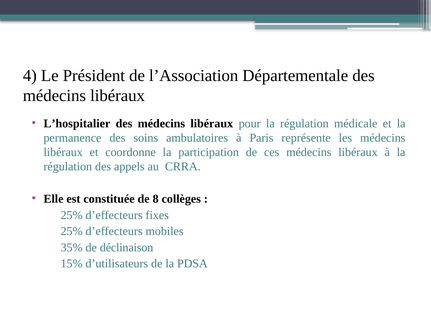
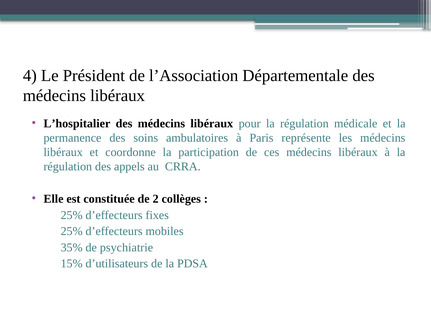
8: 8 -> 2
déclinaison: déclinaison -> psychiatrie
